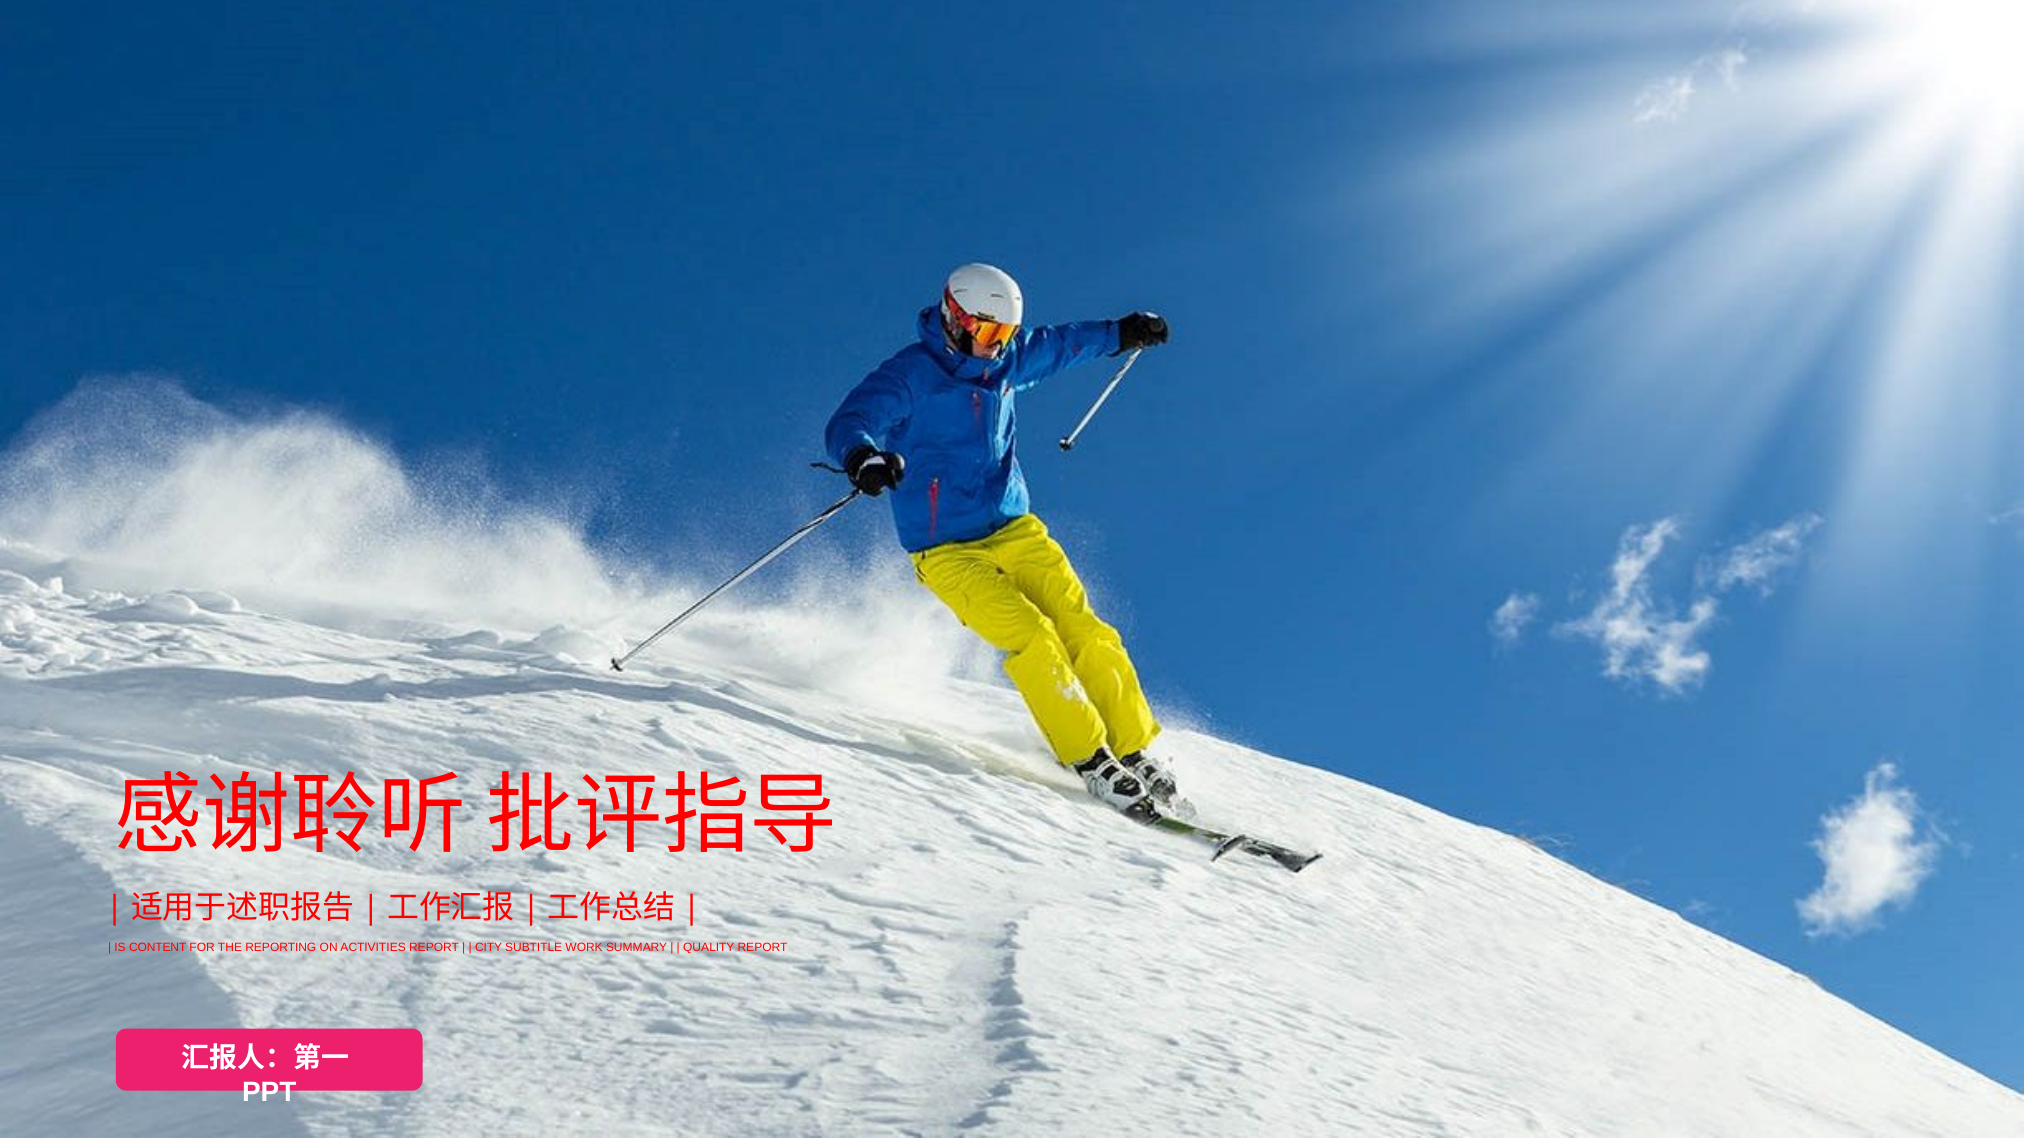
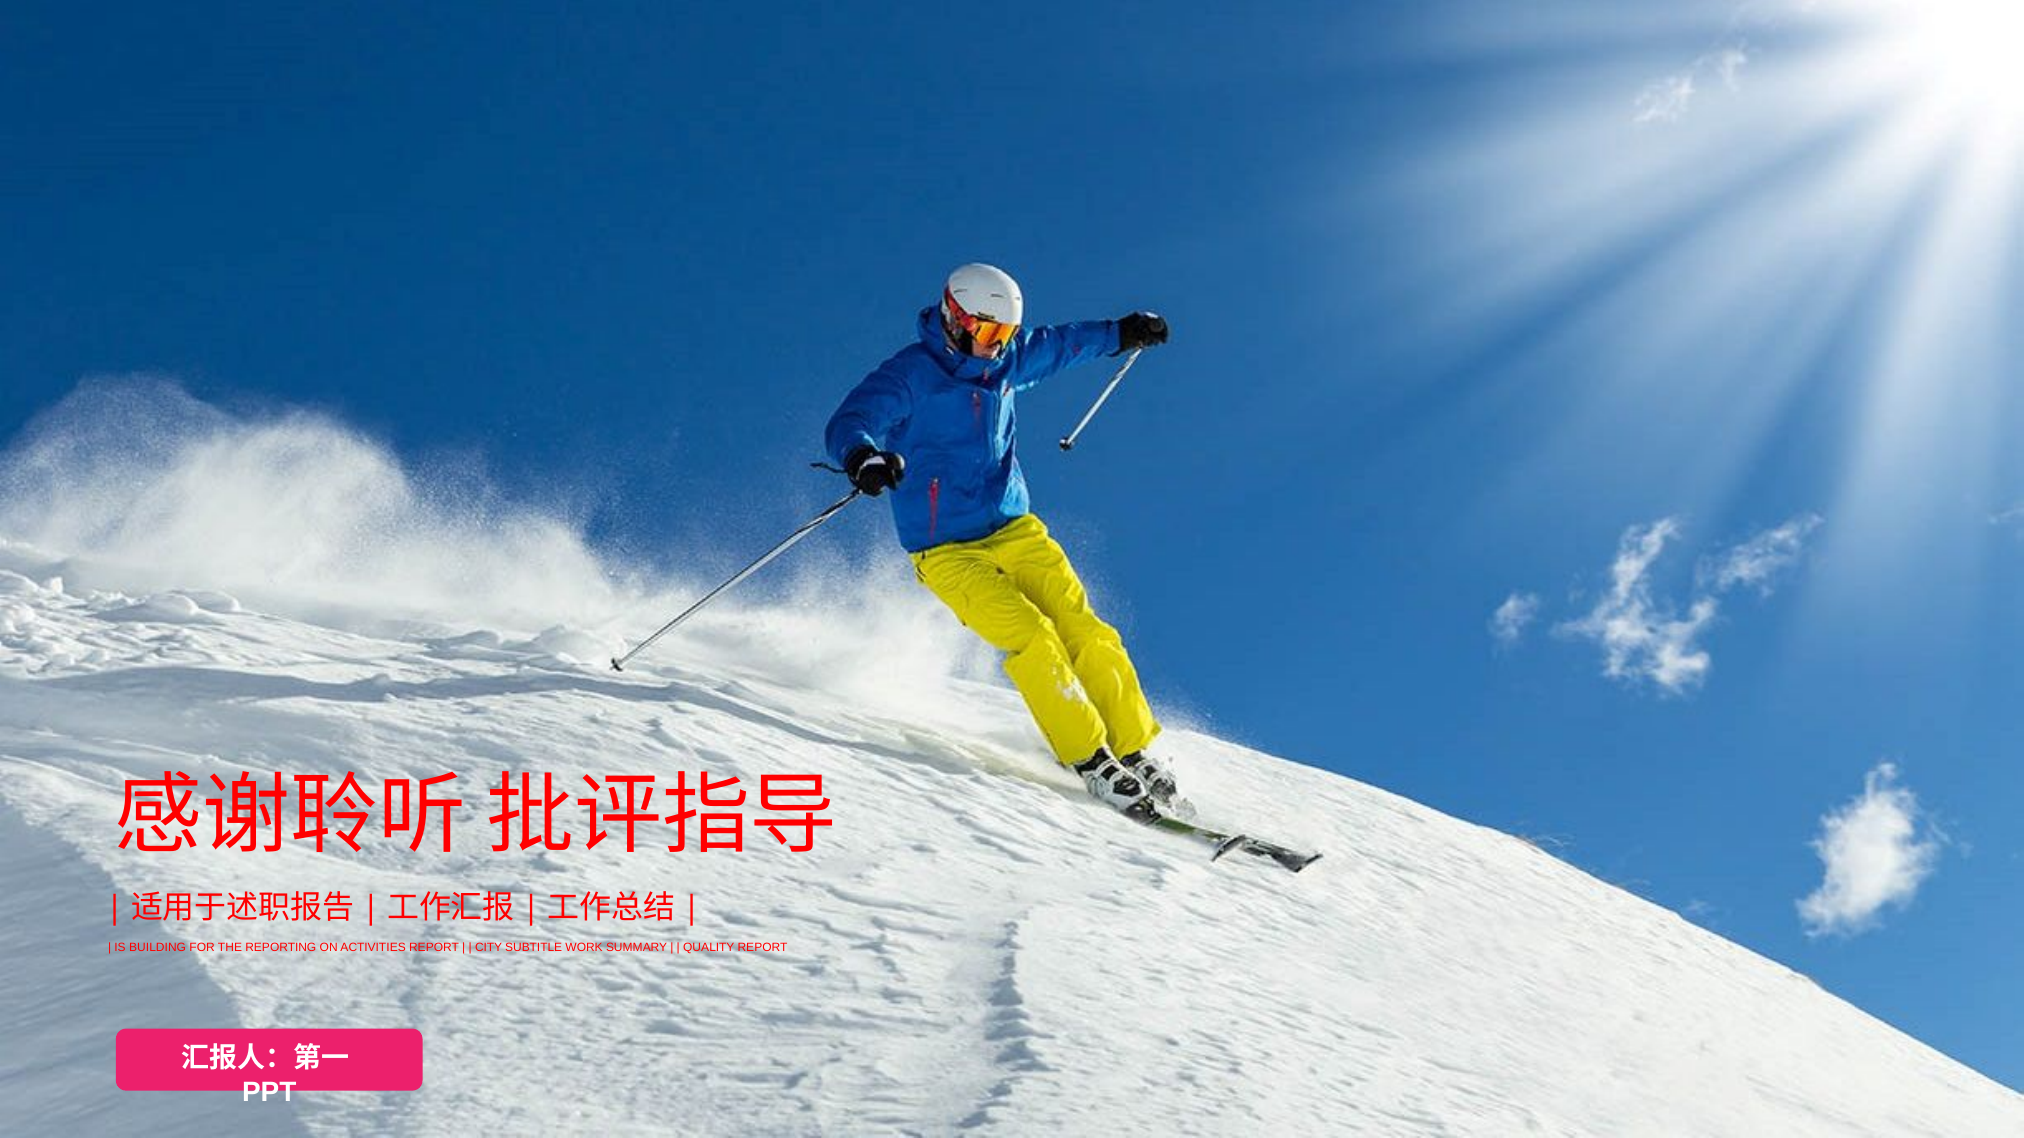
CONTENT: CONTENT -> BUILDING
